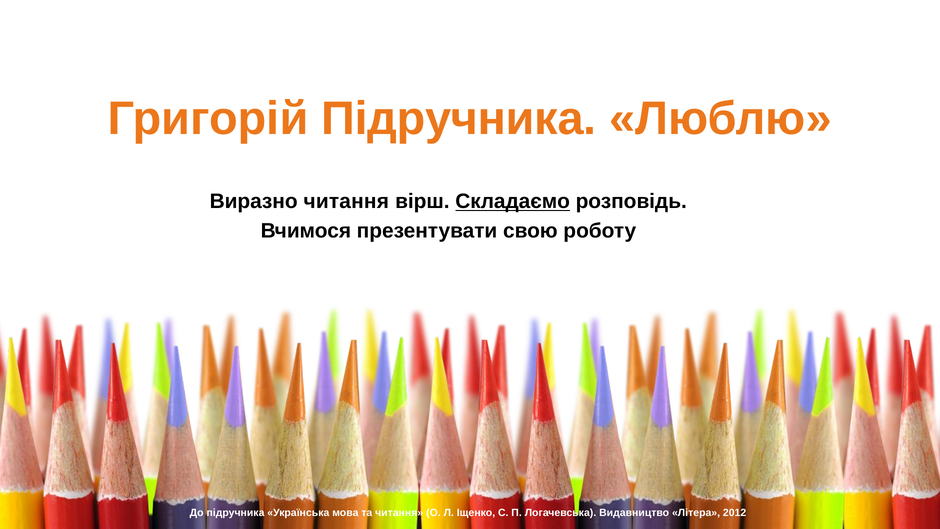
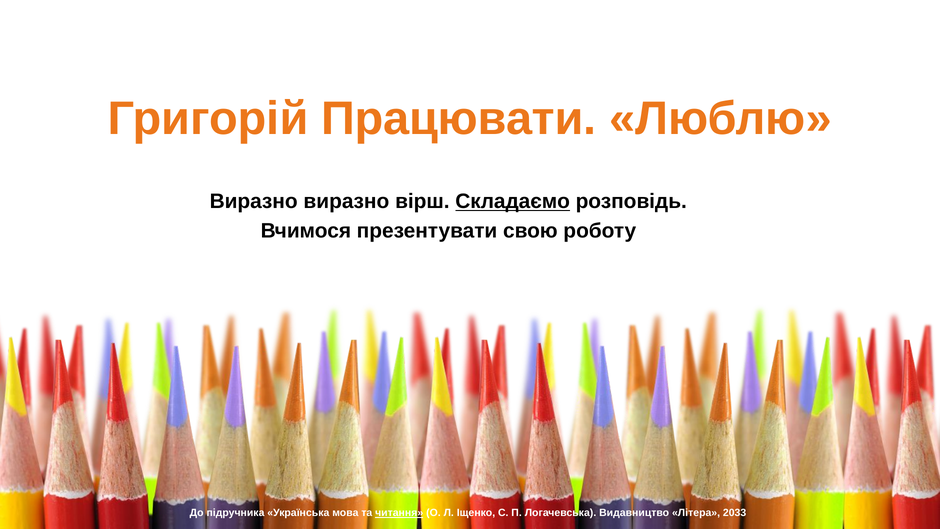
Григорій Підручника: Підручника -> Працювати
Виразно читання: читання -> виразно
читання at (399, 513) underline: none -> present
2012: 2012 -> 2033
